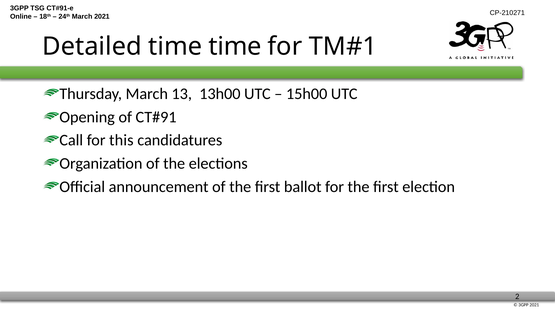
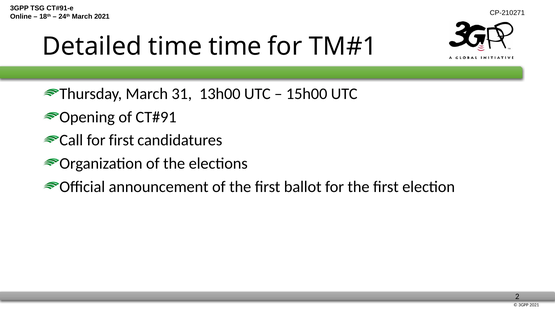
13: 13 -> 31
for this: this -> first
